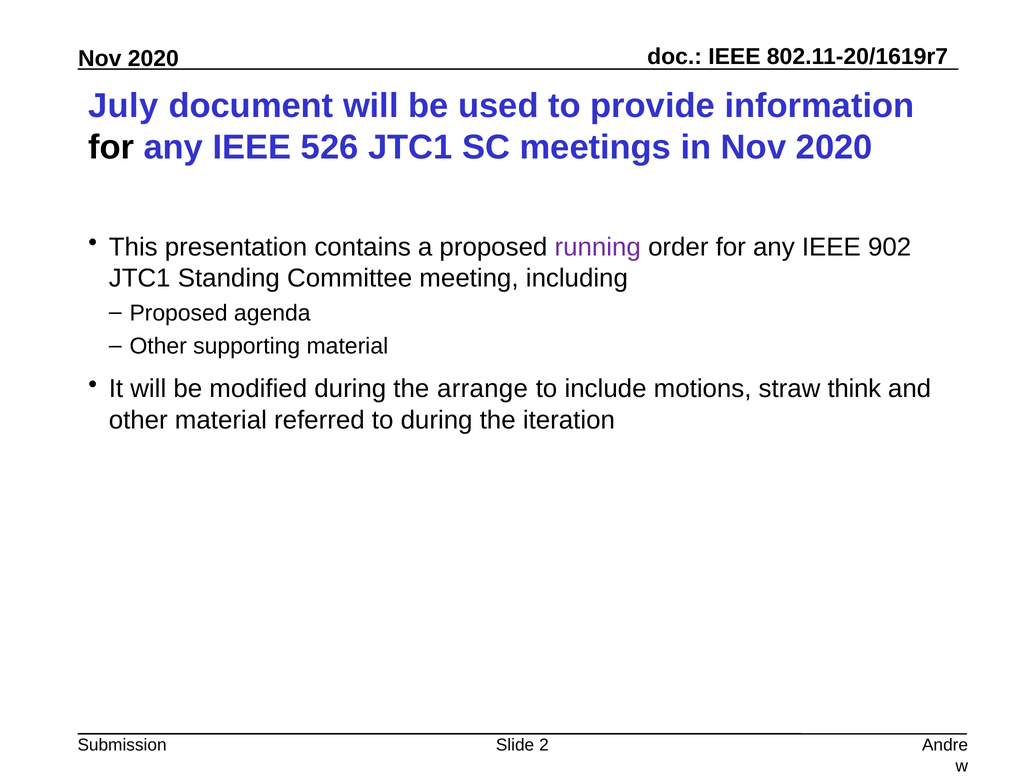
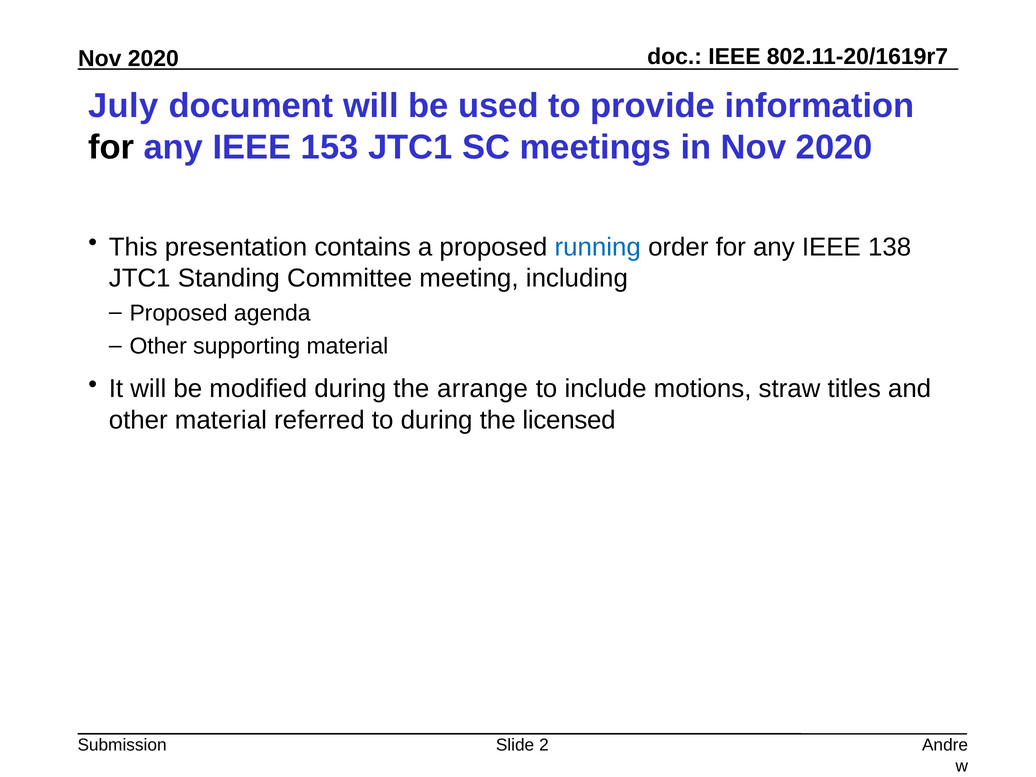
526: 526 -> 153
running colour: purple -> blue
902: 902 -> 138
think: think -> titles
iteration: iteration -> licensed
